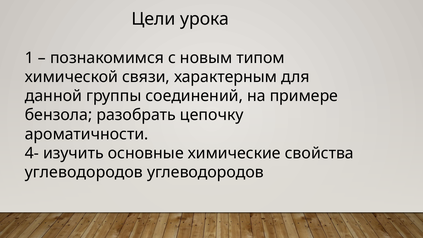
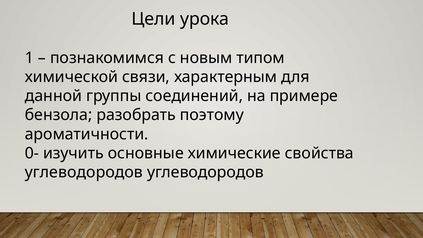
цепочку: цепочку -> поэтому
4-: 4- -> 0-
